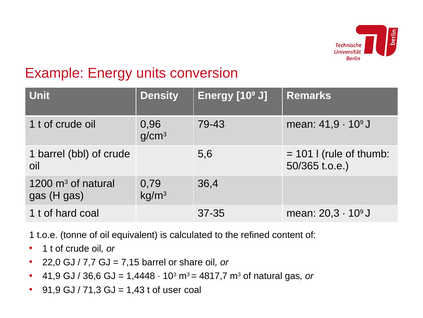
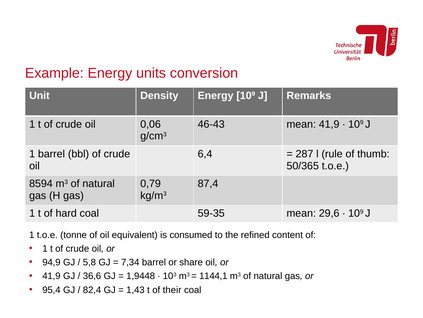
0,96: 0,96 -> 0,06
79-43: 79-43 -> 46-43
5,6: 5,6 -> 6,4
101: 101 -> 287
1200: 1200 -> 8594
36,4: 36,4 -> 87,4
37-35: 37-35 -> 59-35
20,3: 20,3 -> 29,6
calculated: calculated -> consumed
22,0: 22,0 -> 94,9
7,7: 7,7 -> 5,8
7,15: 7,15 -> 7,34
1,4448: 1,4448 -> 1,9448
4817,7: 4817,7 -> 1144,1
91,9: 91,9 -> 95,4
71,3: 71,3 -> 82,4
user: user -> their
